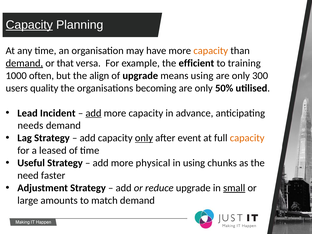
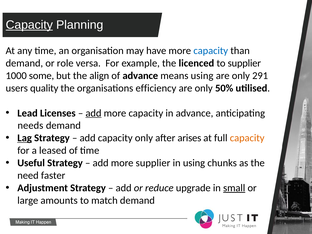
capacity at (211, 51) colour: orange -> blue
demand at (24, 63) underline: present -> none
that: that -> role
efficient: efficient -> licenced
to training: training -> supplier
often: often -> some
of upgrade: upgrade -> advance
300: 300 -> 291
becoming: becoming -> efficiency
Incident: Incident -> Licenses
Lag underline: none -> present
only at (144, 138) underline: present -> none
event: event -> arises
more physical: physical -> supplier
